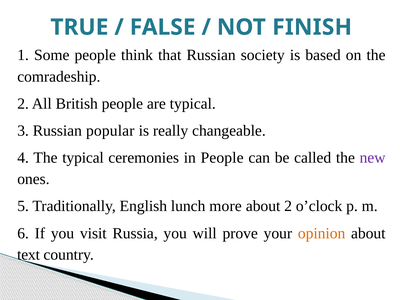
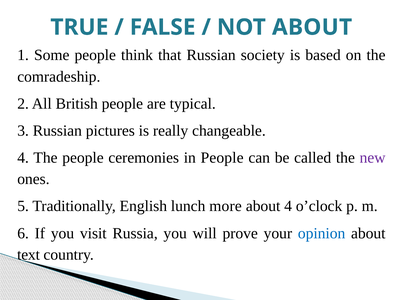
NOT FINISH: FINISH -> ABOUT
popular: popular -> pictures
The typical: typical -> people
about 2: 2 -> 4
opinion colour: orange -> blue
